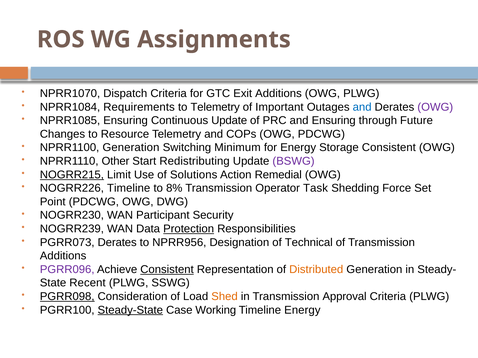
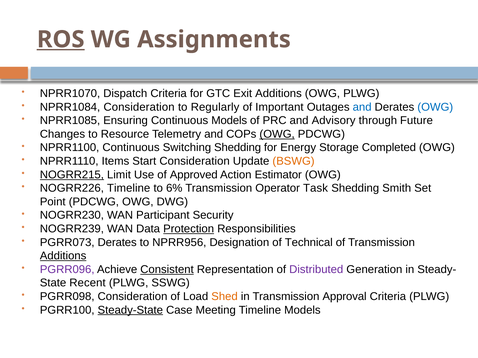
ROS underline: none -> present
NPRR1084 Requirements: Requirements -> Consideration
to Telemetry: Telemetry -> Regularly
OWG at (435, 107) colour: purple -> blue
Continuous Update: Update -> Models
and Ensuring: Ensuring -> Advisory
OWG at (277, 134) underline: none -> present
NPRR1100 Generation: Generation -> Continuous
Switching Minimum: Minimum -> Shedding
Storage Consistent: Consistent -> Completed
Other: Other -> Items
Start Redistributing: Redistributing -> Consideration
BSWG colour: purple -> orange
Solutions: Solutions -> Approved
Remedial: Remedial -> Estimator
8%: 8% -> 6%
Force: Force -> Smith
Additions at (63, 256) underline: none -> present
Distributed colour: orange -> purple
PGRR098 underline: present -> none
Working: Working -> Meeting
Timeline Energy: Energy -> Models
